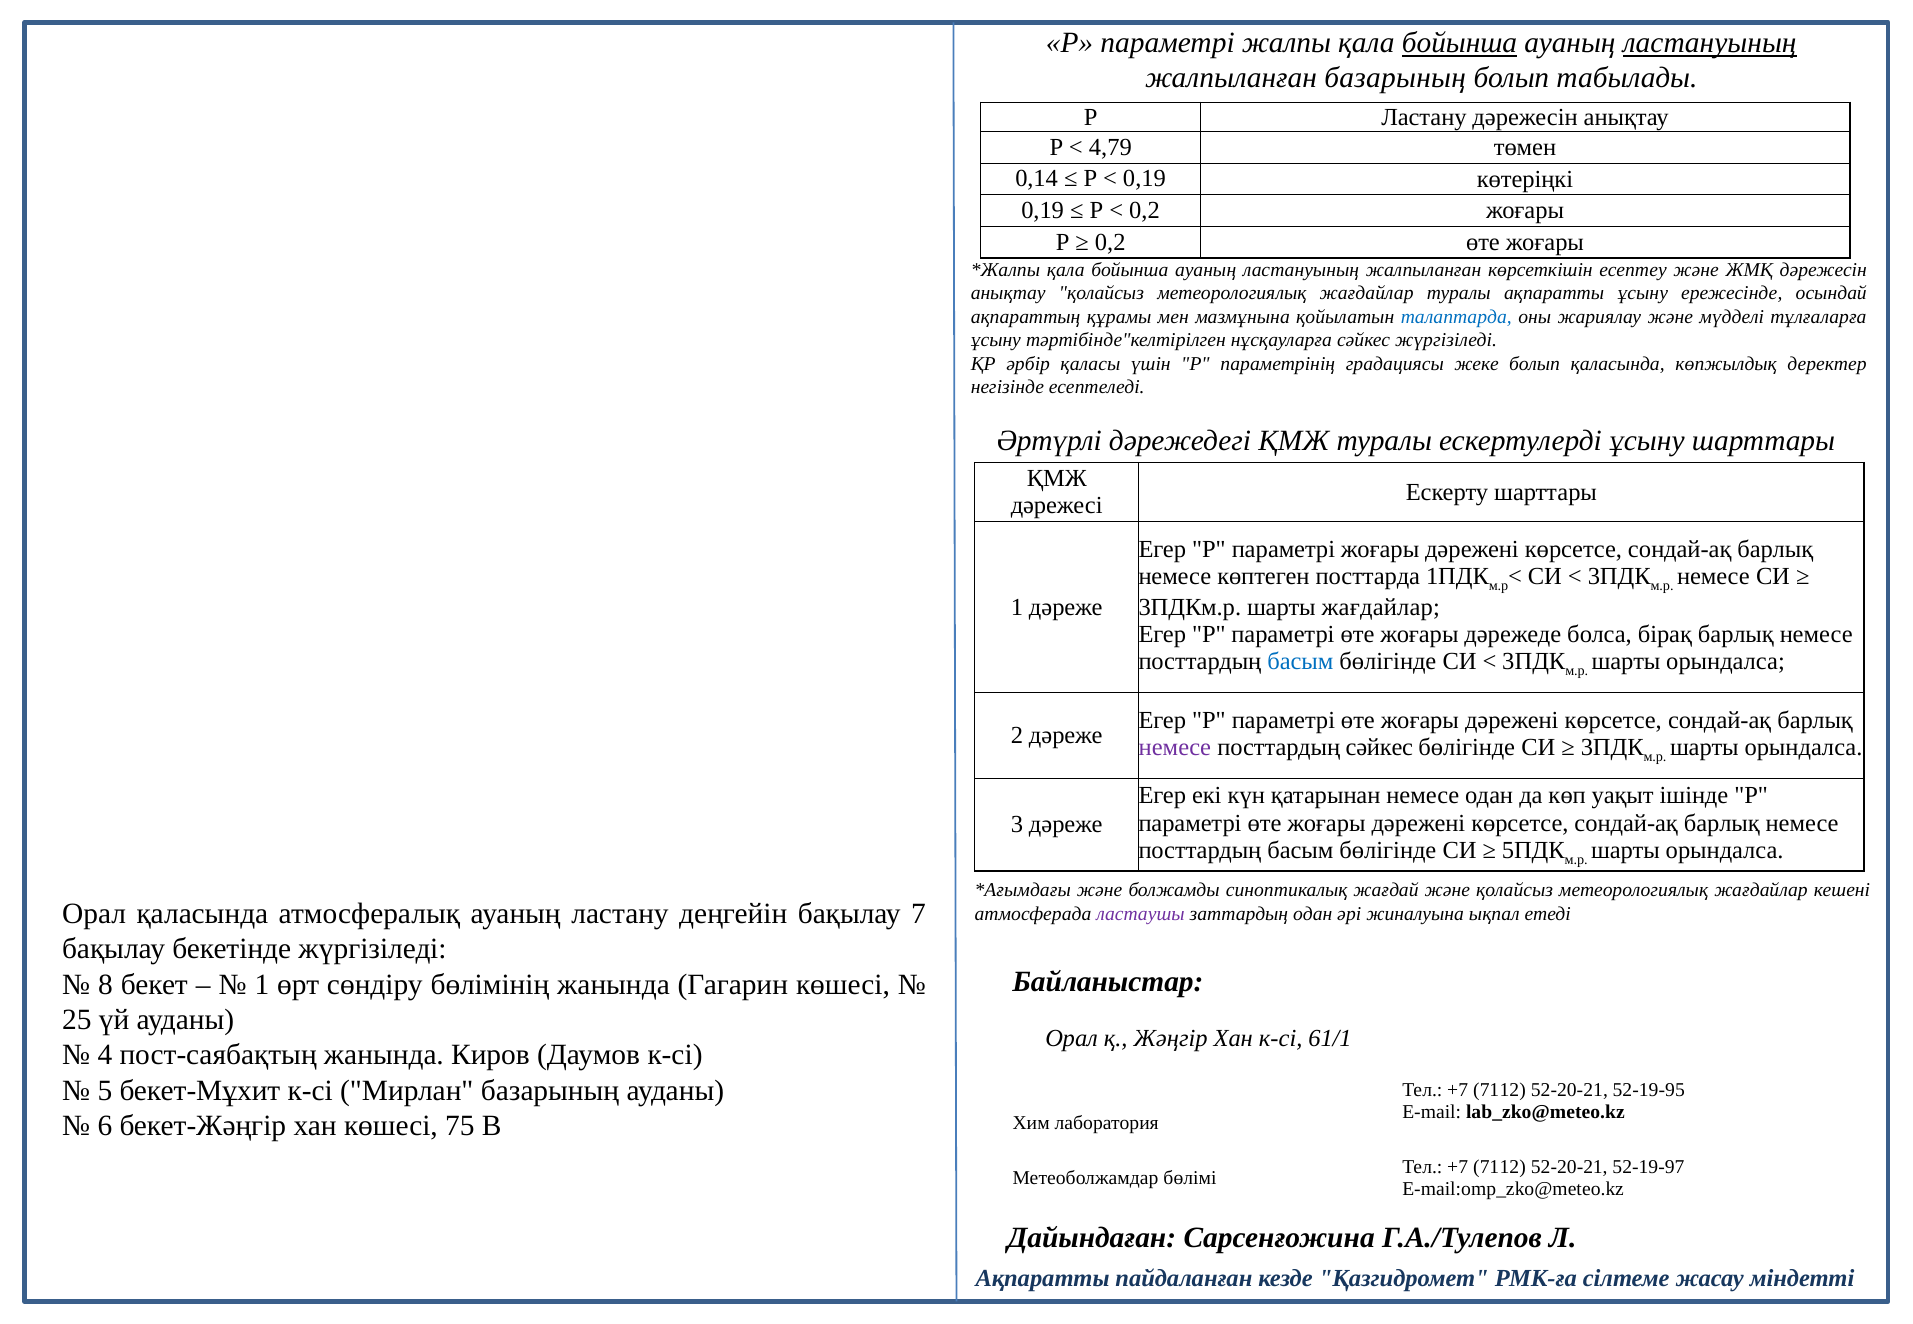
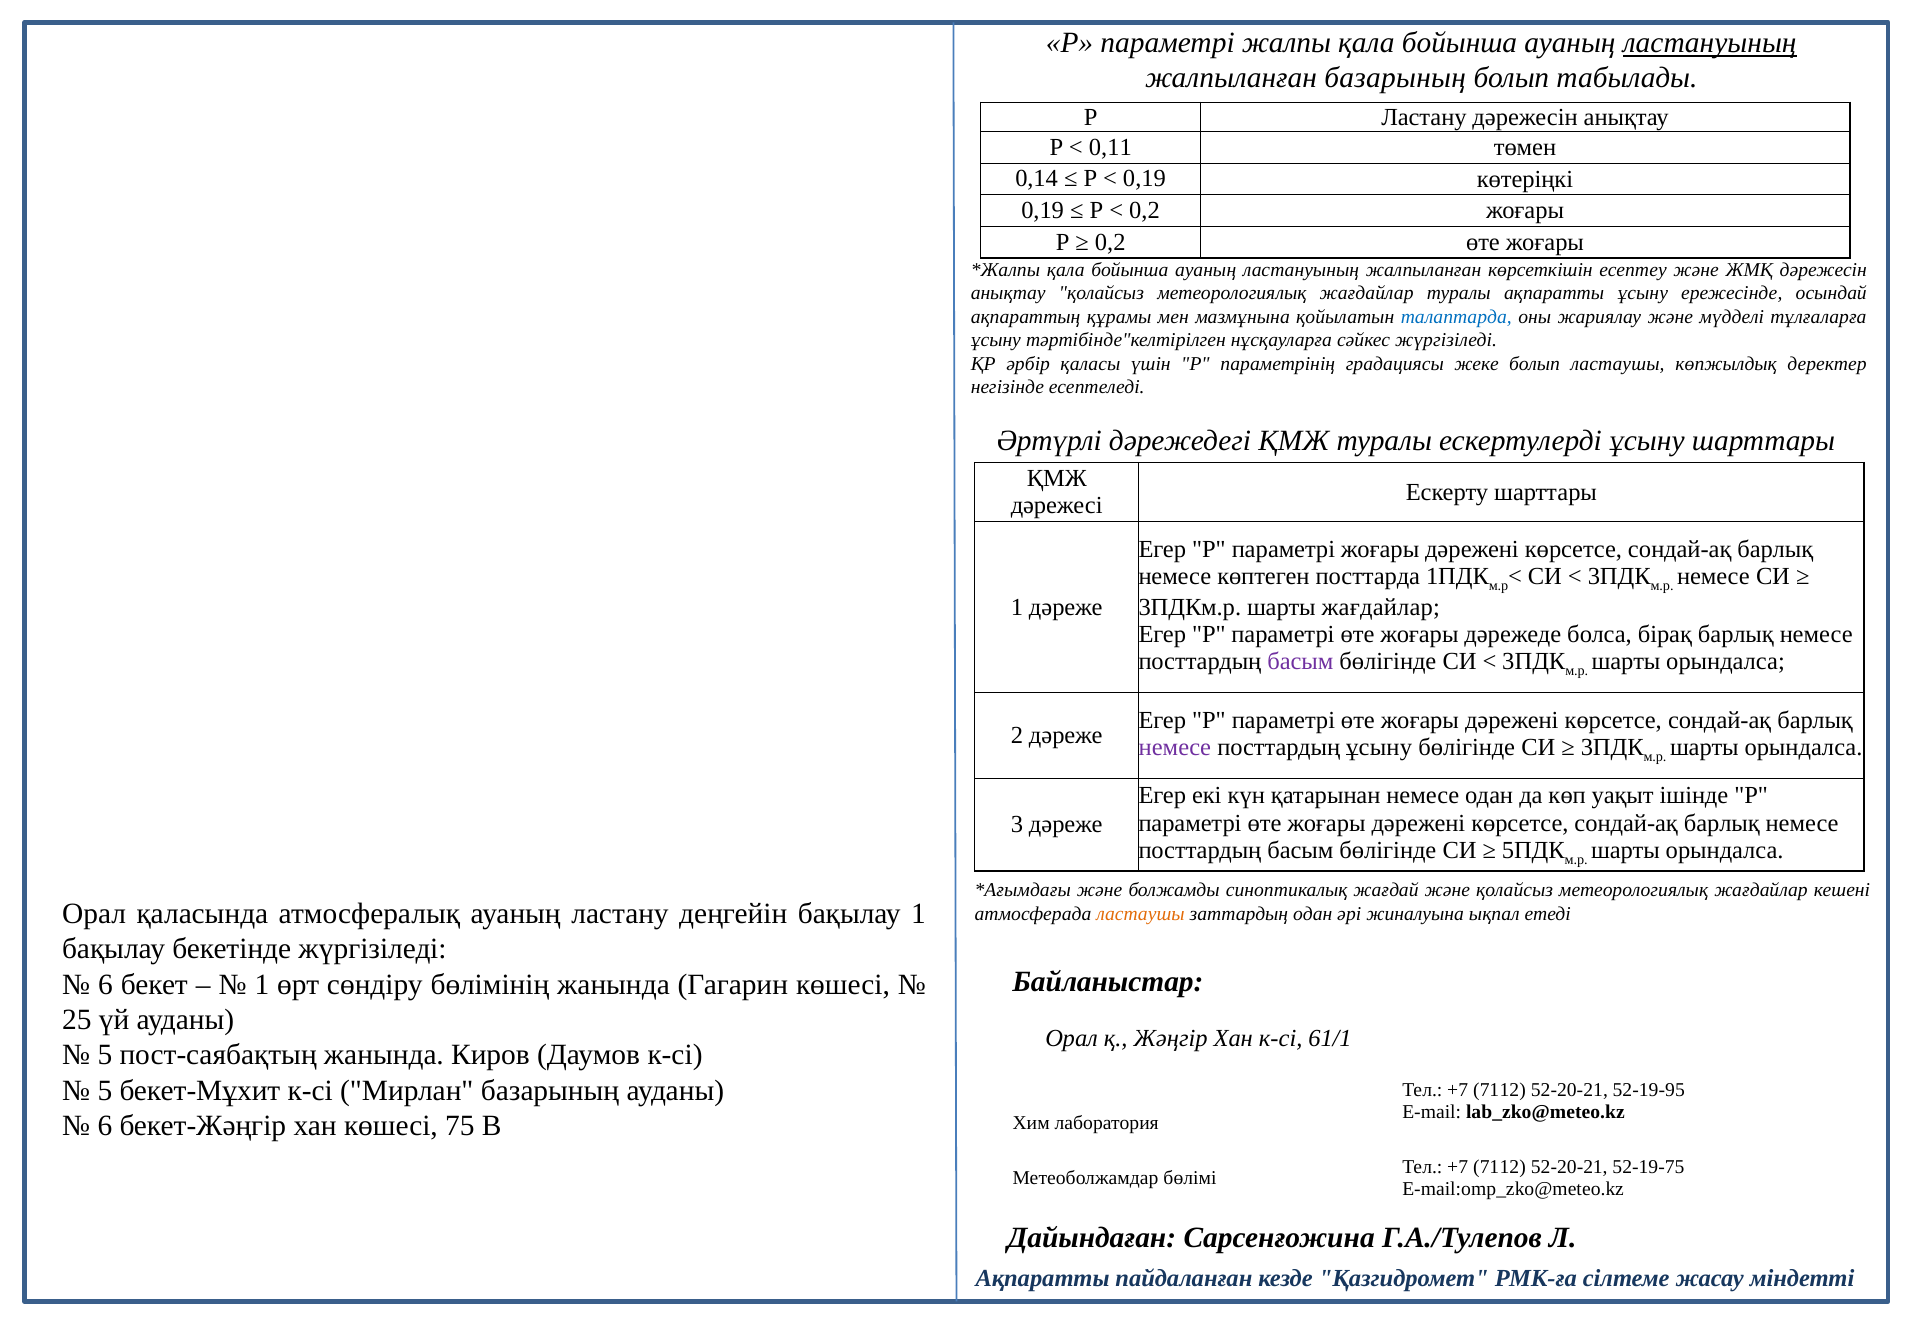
бойынша at (1460, 43) underline: present -> none
4,79: 4,79 -> 0,11
болып қаласында: қаласында -> ластаушы
басым at (1300, 661) colour: blue -> purple
посттардың сәйкес: сәйкес -> ұсыну
бақылау 7: 7 -> 1
ластаушы at (1141, 914) colour: purple -> orange
8 at (106, 985): 8 -> 6
4 at (105, 1055): 4 -> 5
52-19-97: 52-19-97 -> 52-19-75
